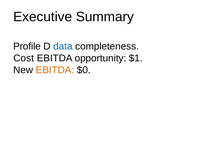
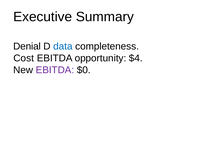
Profile: Profile -> Denial
$1: $1 -> $4
EBITDA at (55, 70) colour: orange -> purple
